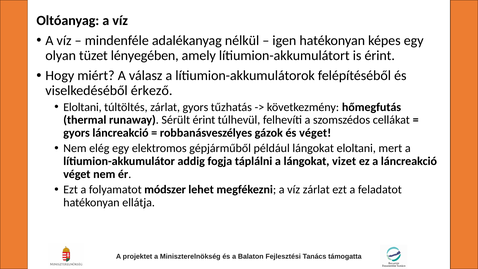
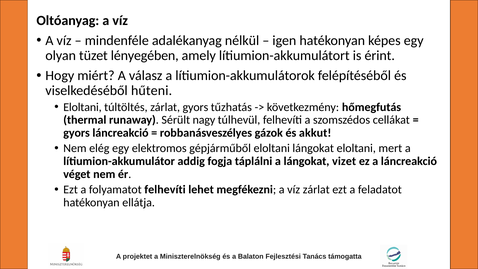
érkező: érkező -> hűteni
Sérült érint: érint -> nagy
és véget: véget -> akkut
gépjárműből például: például -> eloltani
folyamatot módszer: módszer -> felhevíti
